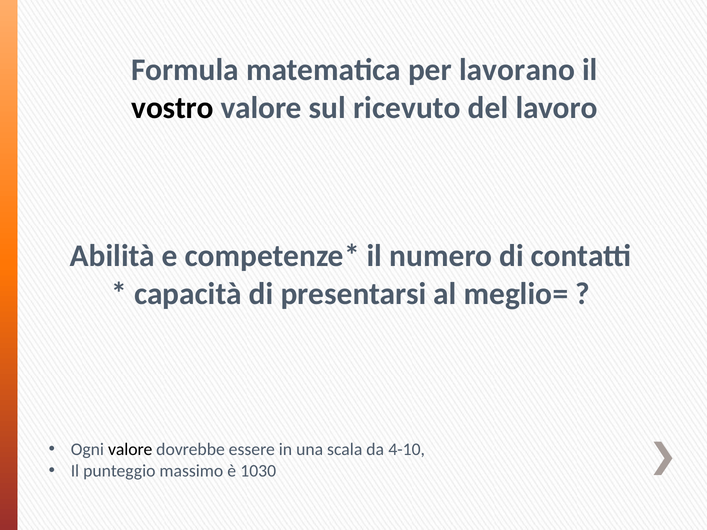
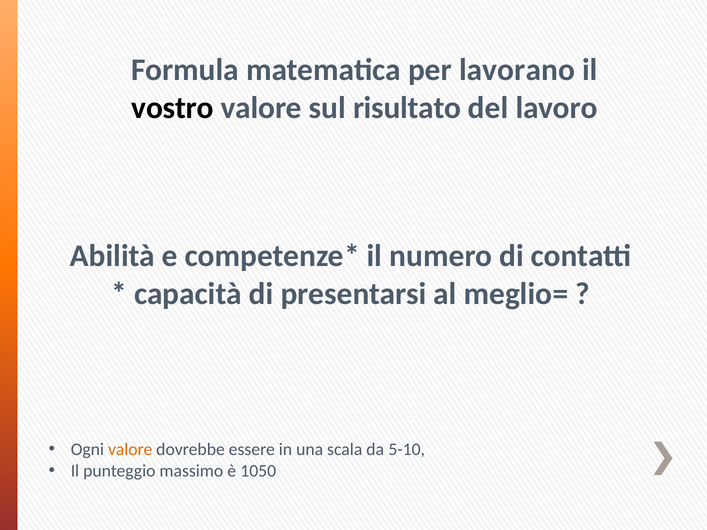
ricevuto: ricevuto -> risultato
valore at (130, 450) colour: black -> orange
4-10: 4-10 -> 5-10
1030: 1030 -> 1050
